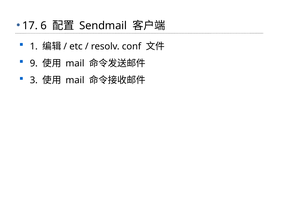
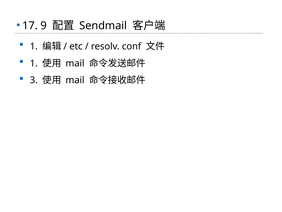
6: 6 -> 9
9 at (34, 63): 9 -> 1
